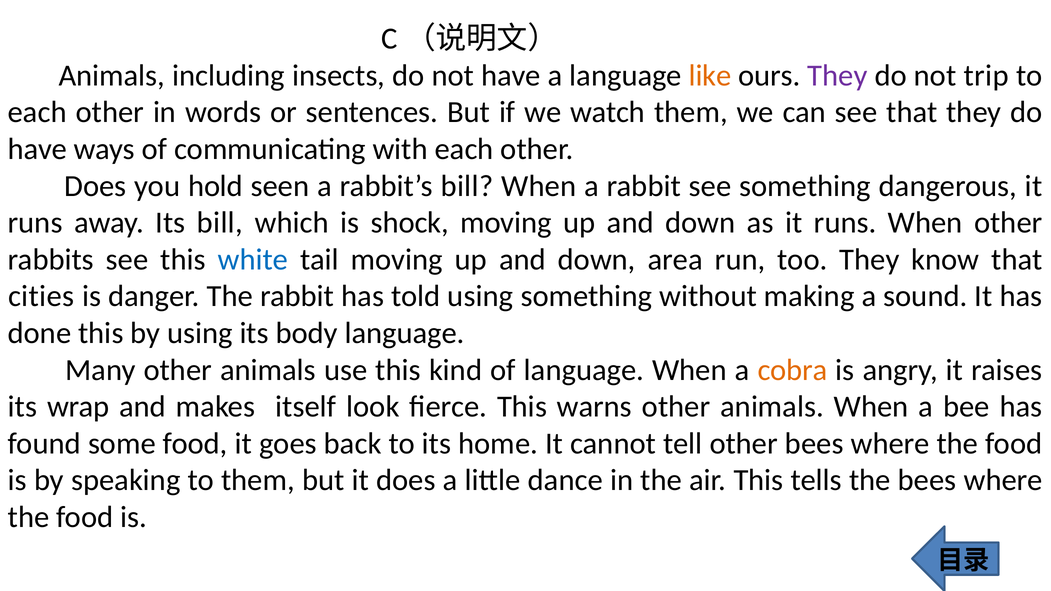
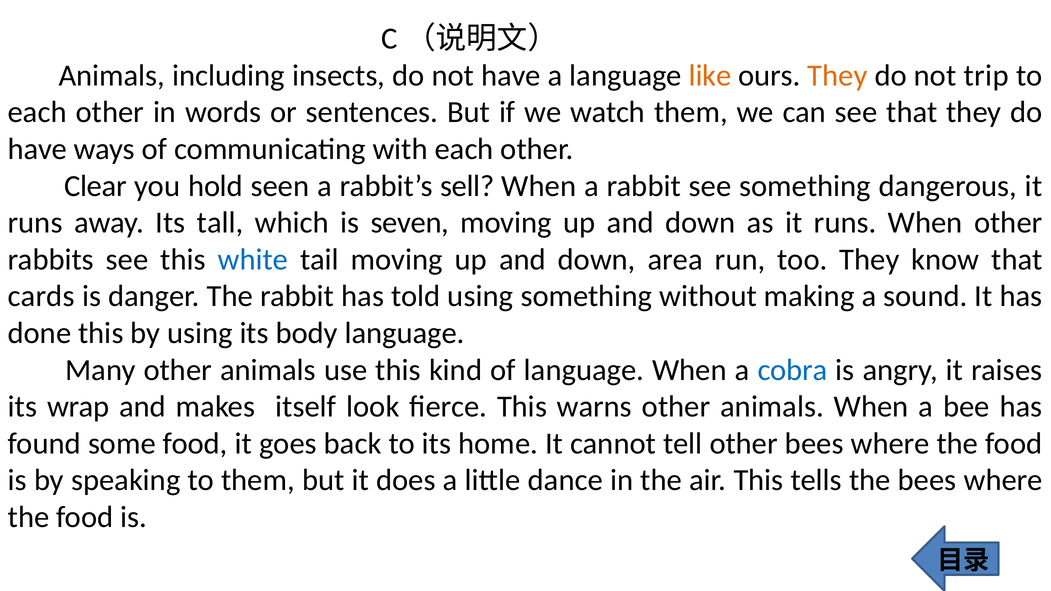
They at (837, 76) colour: purple -> orange
Does at (95, 186): Does -> Clear
rabbit’s bill: bill -> sell
Its bill: bill -> tall
shock: shock -> seven
cities: cities -> cards
cobra colour: orange -> blue
